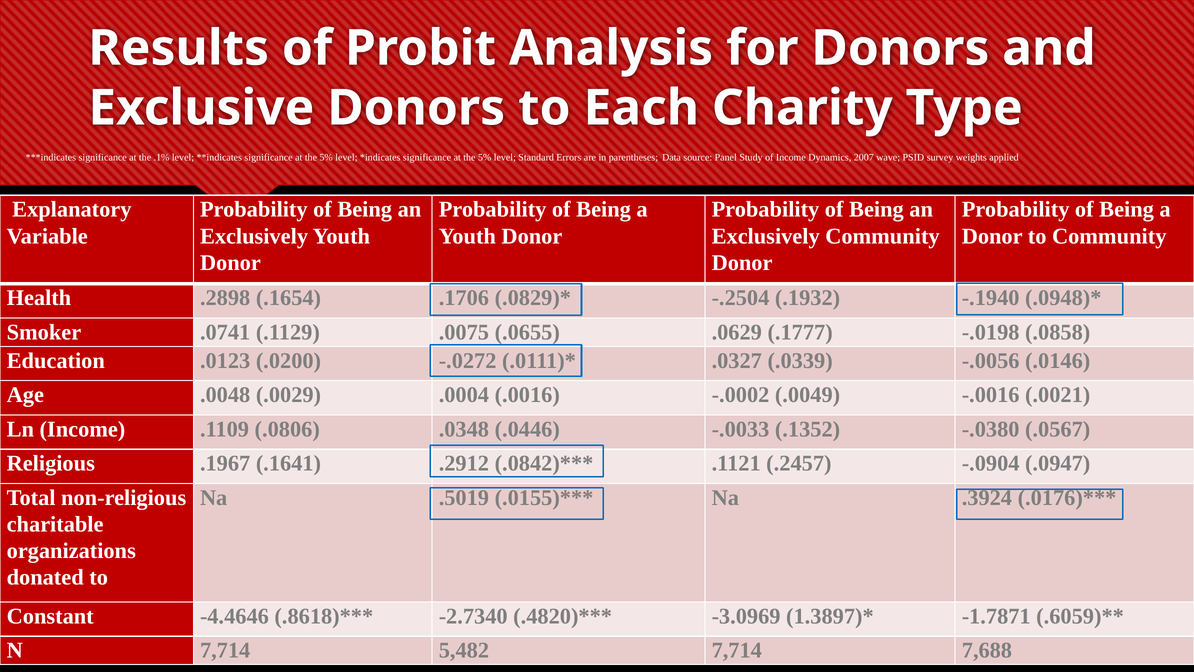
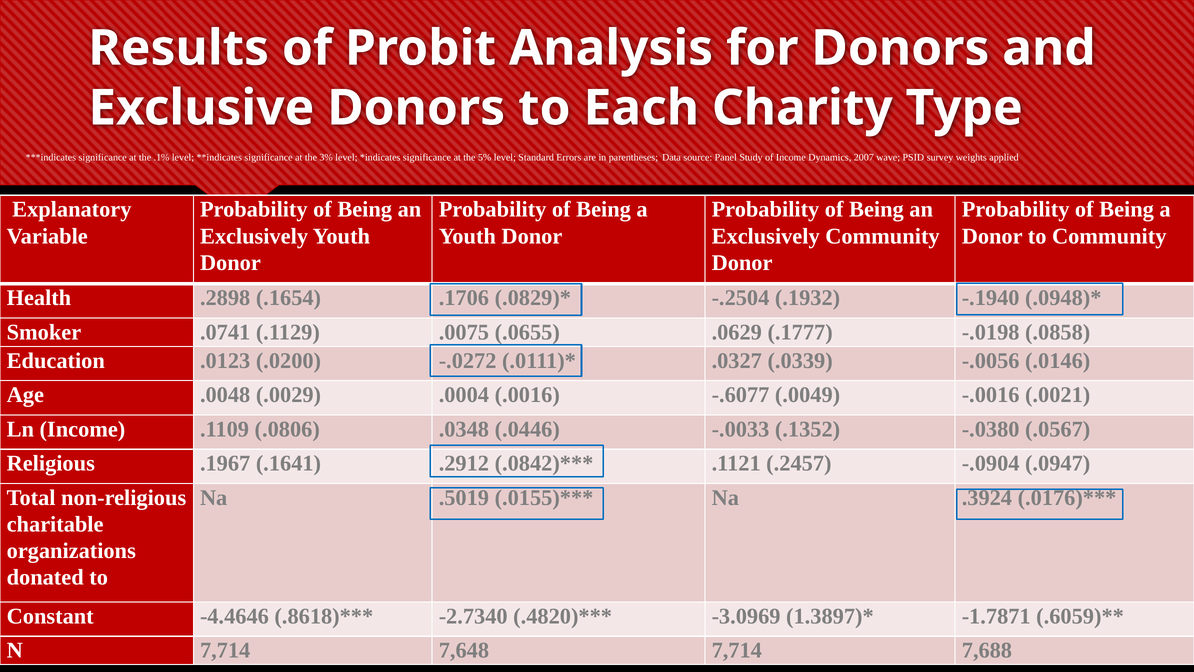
5% at (326, 158): 5% -> 3%
-.0002: -.0002 -> -.6077
5,482: 5,482 -> 7,648
